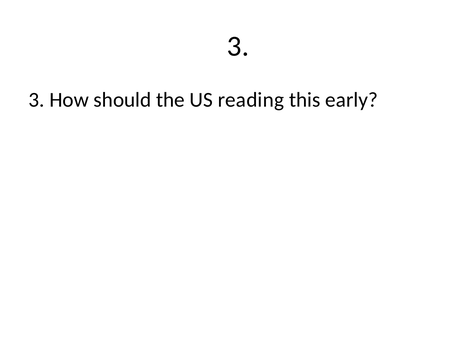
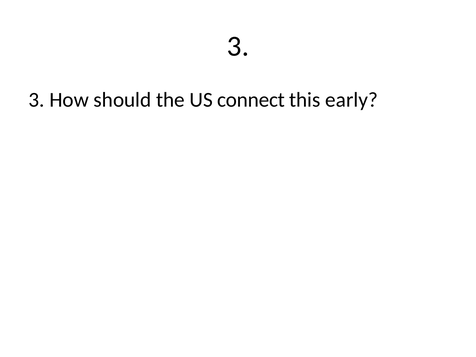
reading: reading -> connect
